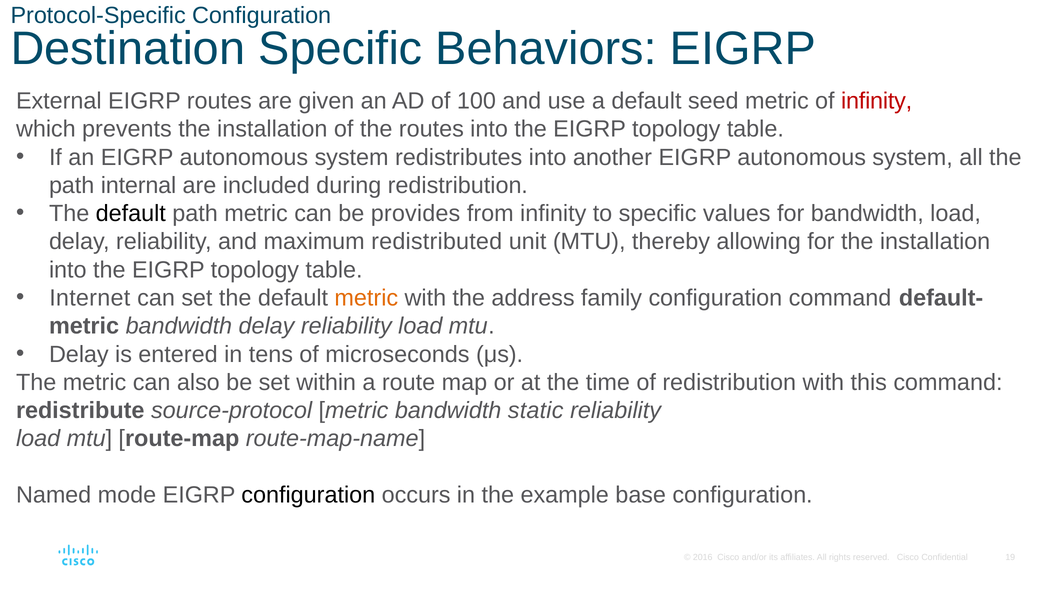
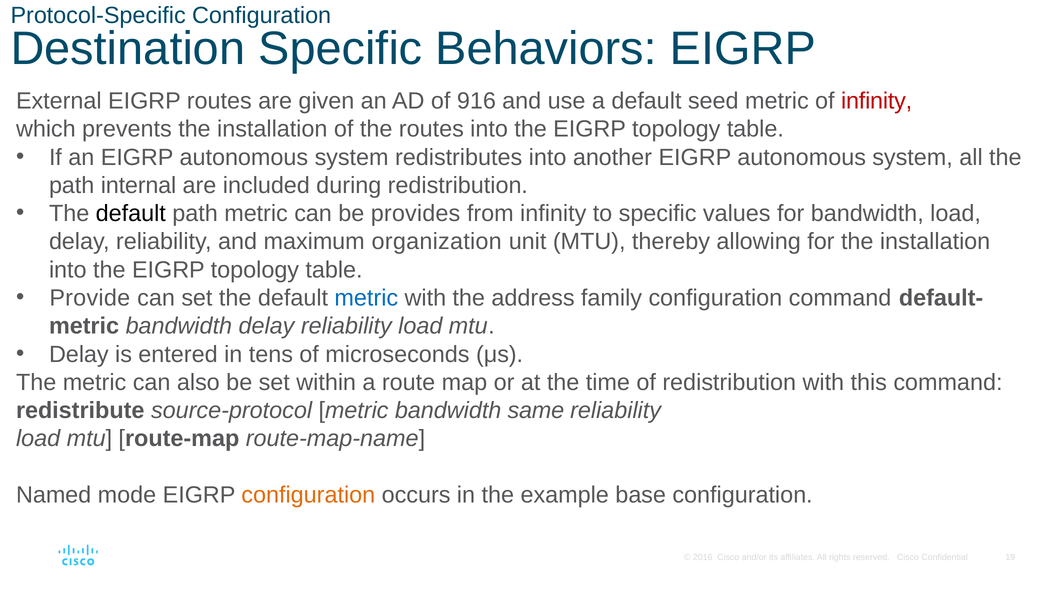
100: 100 -> 916
redistributed: redistributed -> organization
Internet: Internet -> Provide
metric at (366, 298) colour: orange -> blue
static: static -> same
configuration at (308, 495) colour: black -> orange
